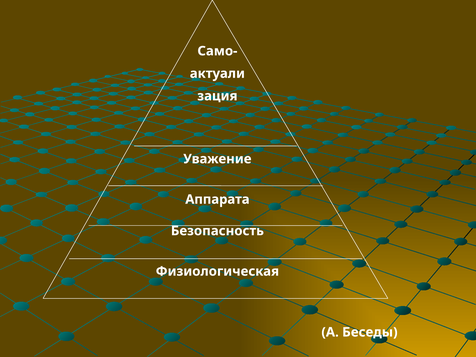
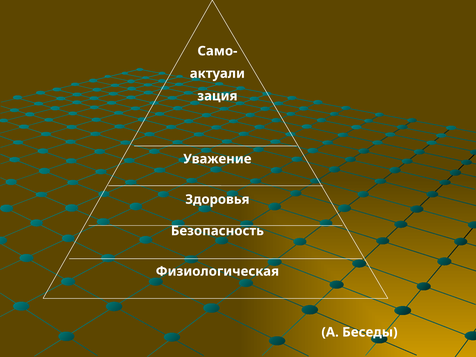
Аппарата: Аппарата -> Здоровья
